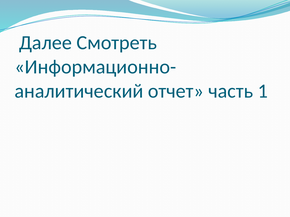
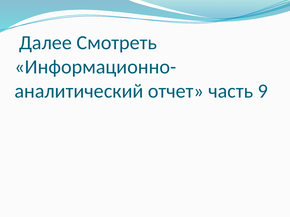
1: 1 -> 9
